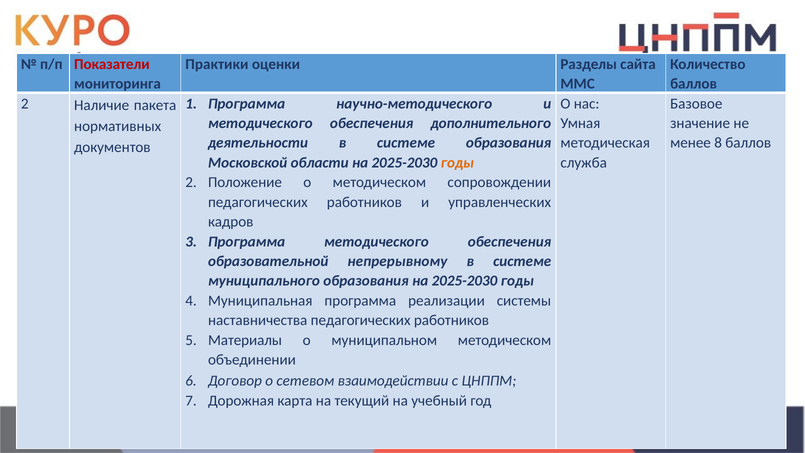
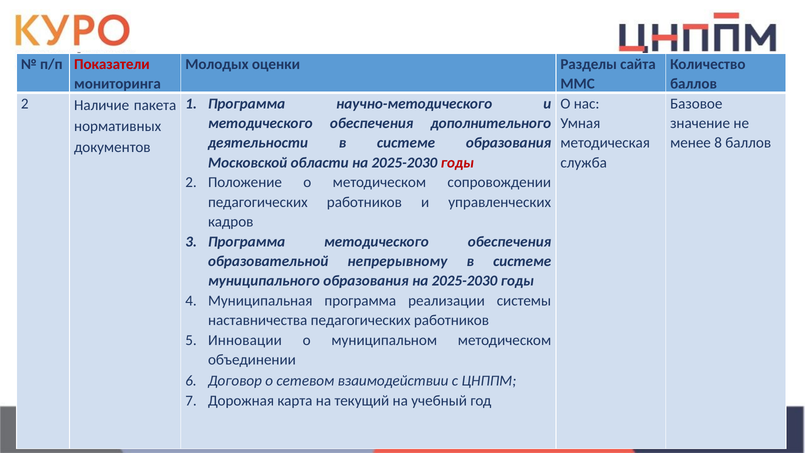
Практики: Практики -> Молодых
годы at (457, 163) colour: orange -> red
Материалы: Материалы -> Инновации
